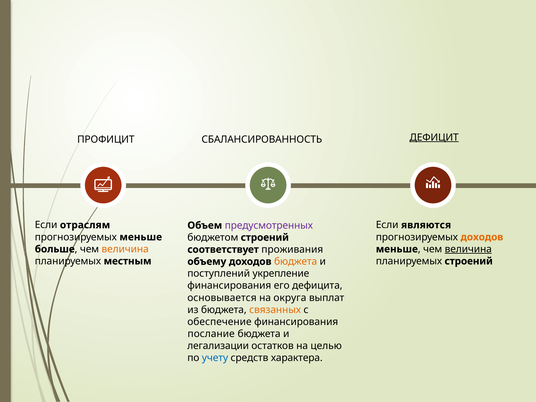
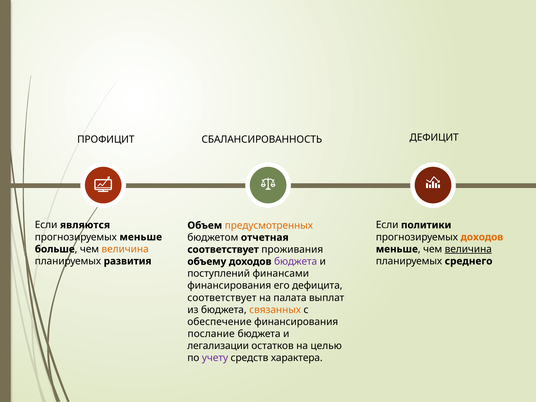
ДЕФИЦИТ underline: present -> none
отраслям: отраслям -> являются
являются: являются -> политики
предусмотренных colour: purple -> orange
бюджетом строений: строений -> отчетная
местным: местным -> развития
планируемых строений: строений -> среднего
бюджета at (296, 262) colour: orange -> purple
укрепление: укрепление -> финансами
основывается at (222, 298): основывается -> соответствует
округа: округа -> палата
учету colour: blue -> purple
